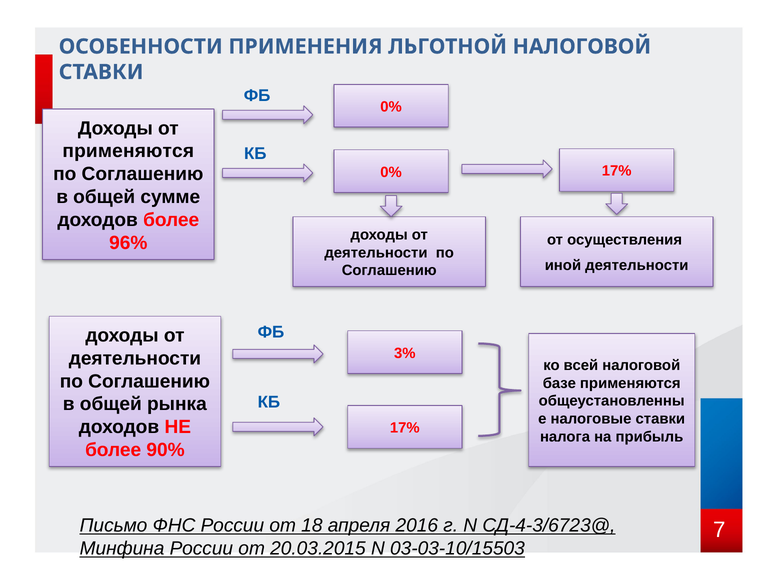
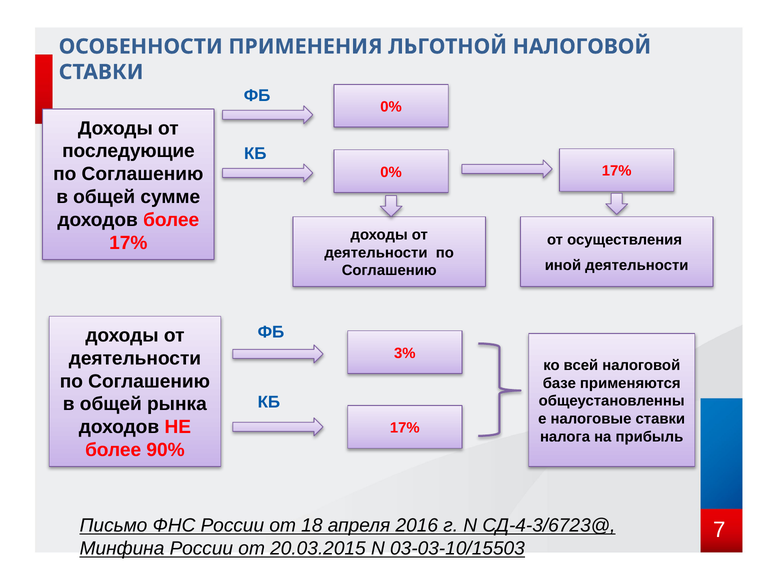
применяются at (128, 151): применяются -> последующие
96% at (128, 243): 96% -> 17%
